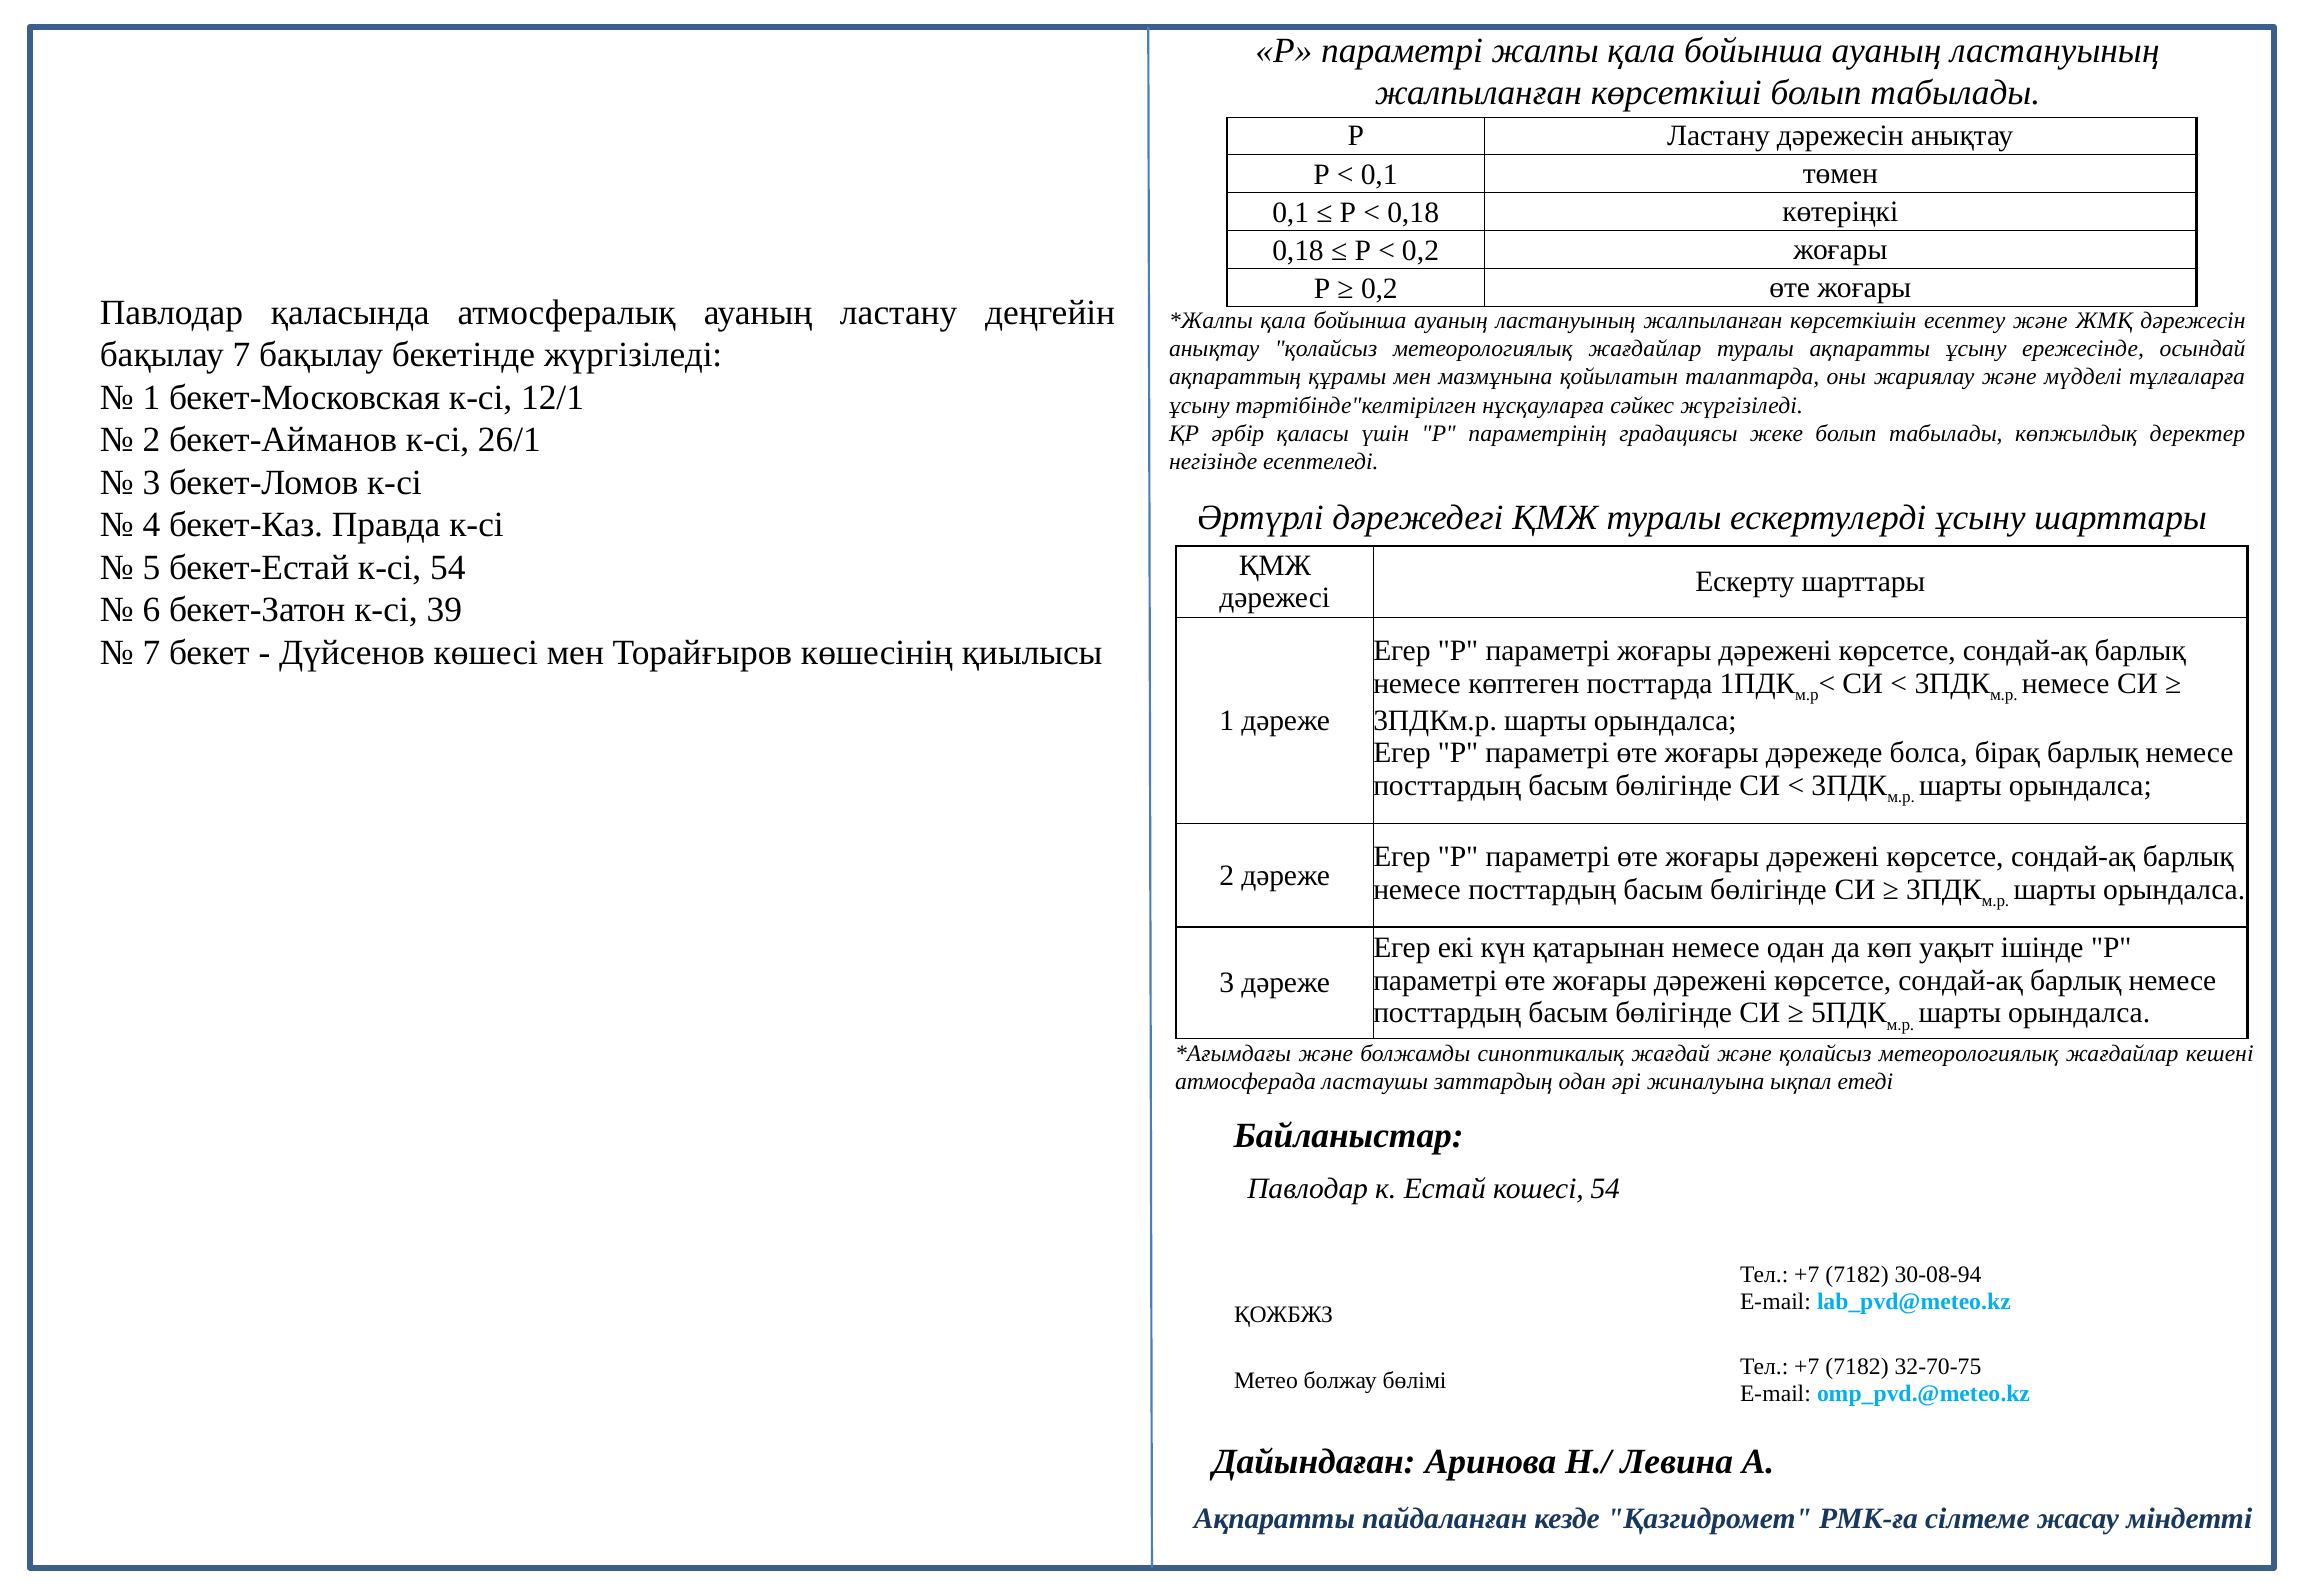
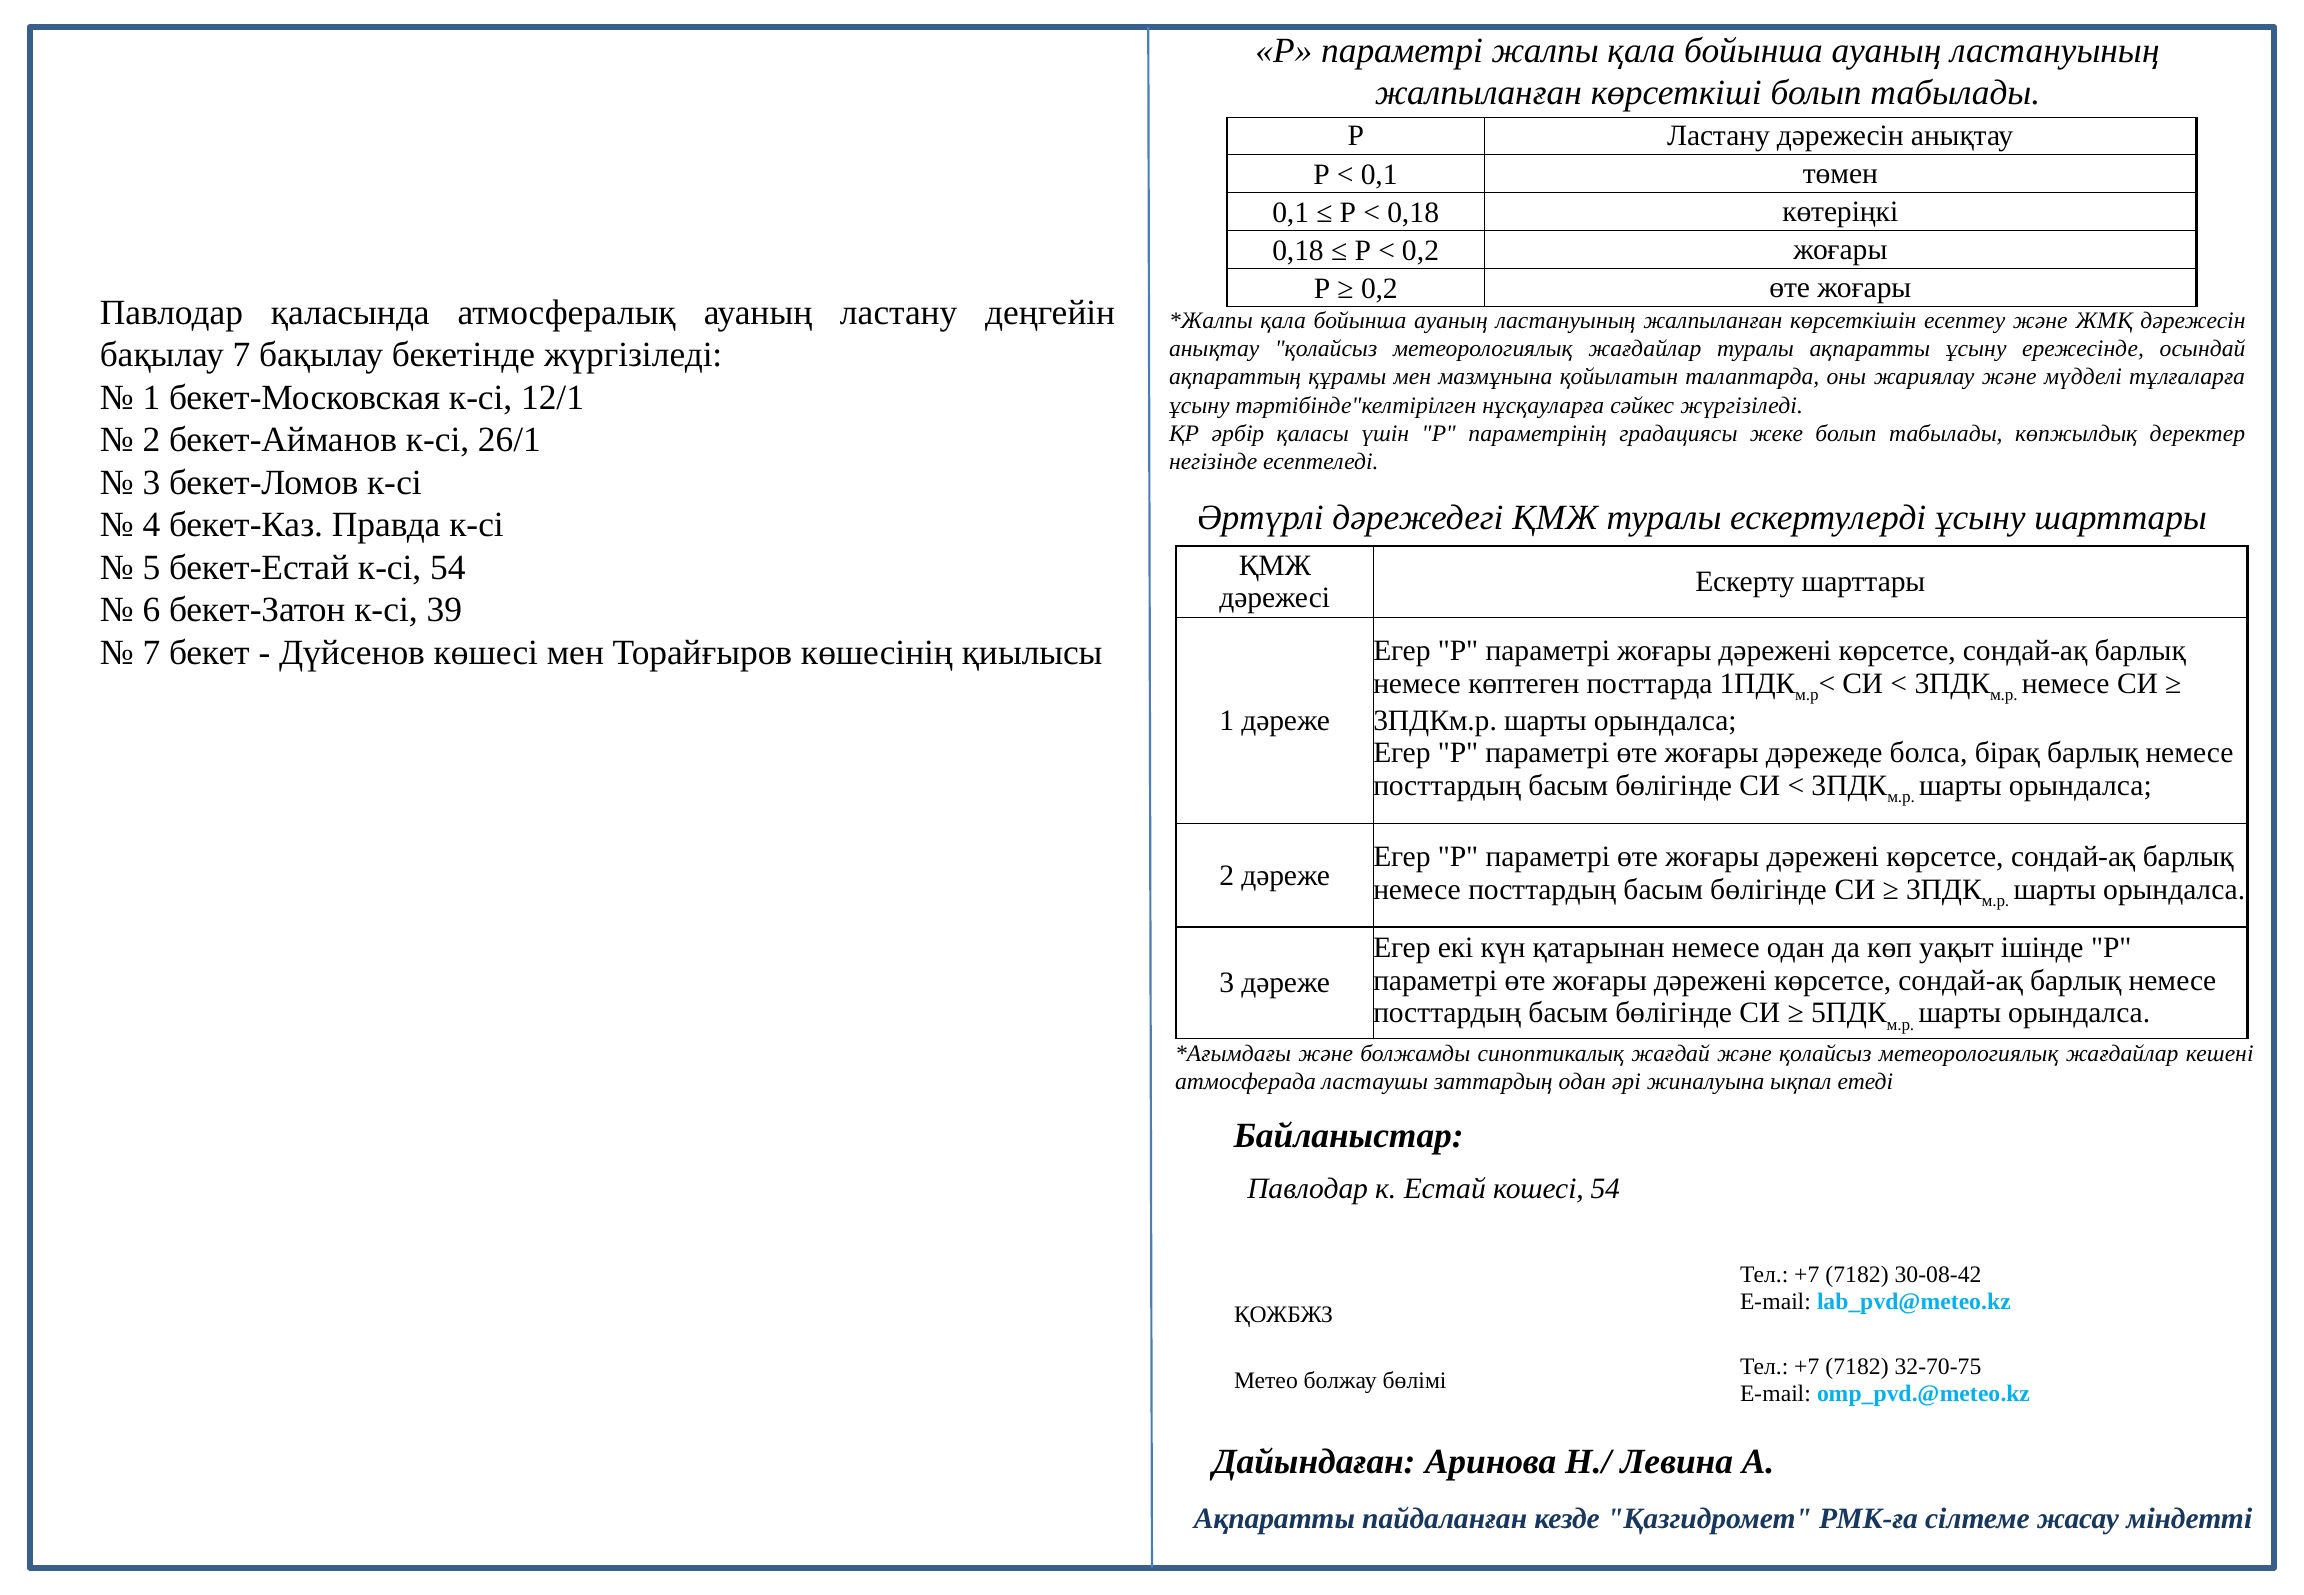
30-08-94: 30-08-94 -> 30-08-42
